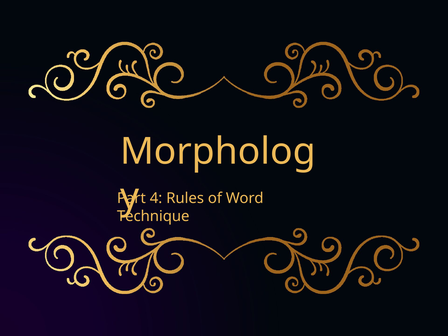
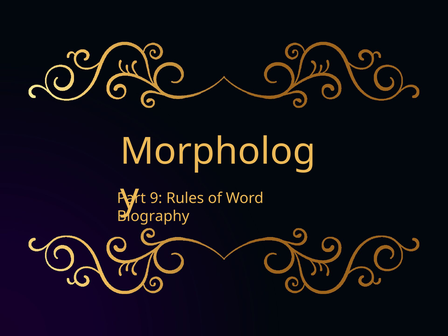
4: 4 -> 9
Technique: Technique -> Biography
